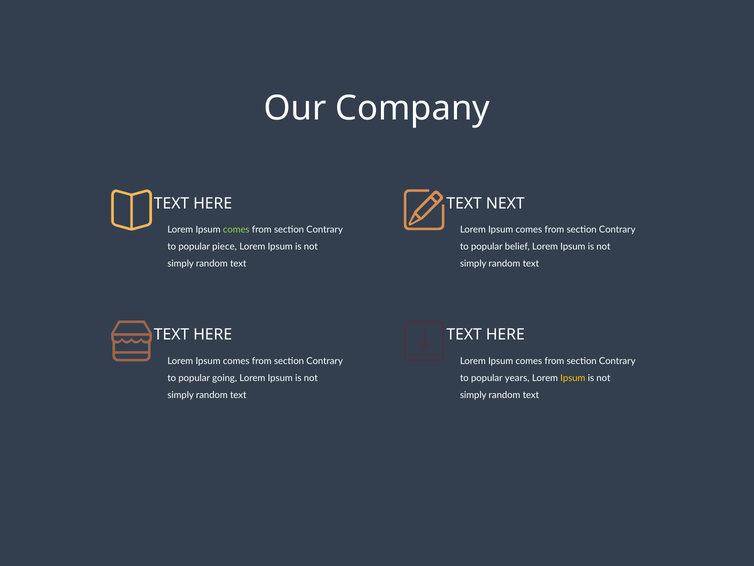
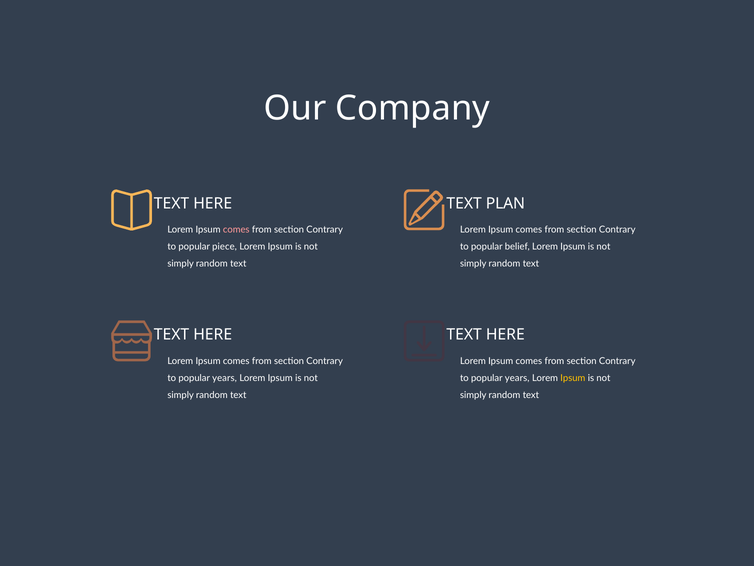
NEXT: NEXT -> PLAN
comes at (236, 229) colour: light green -> pink
going at (225, 378): going -> years
